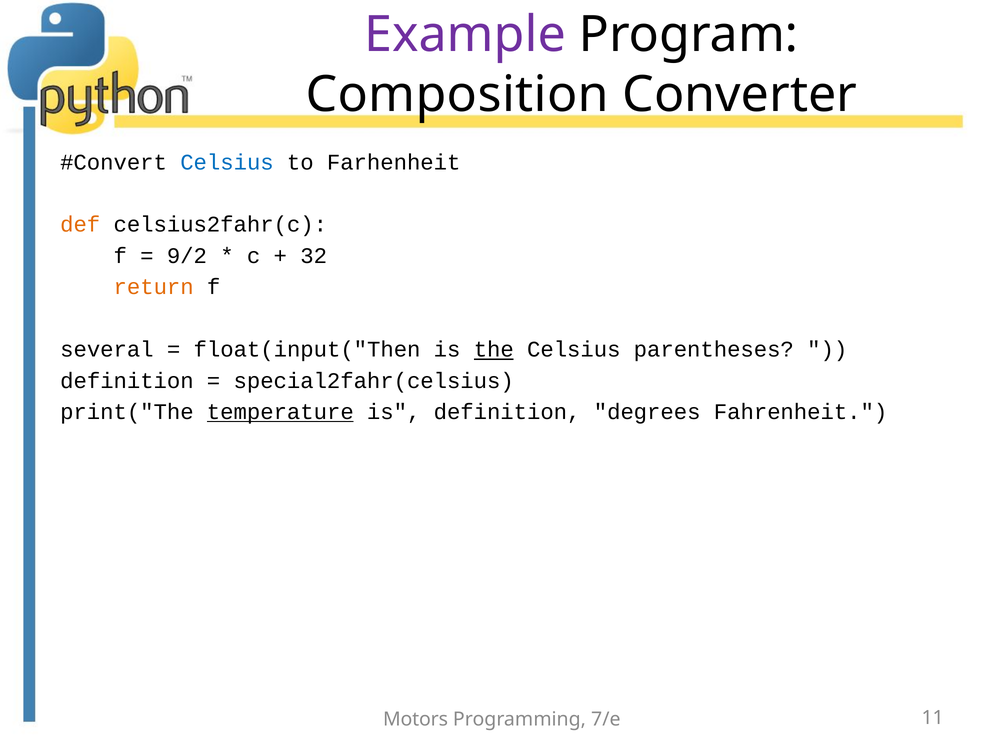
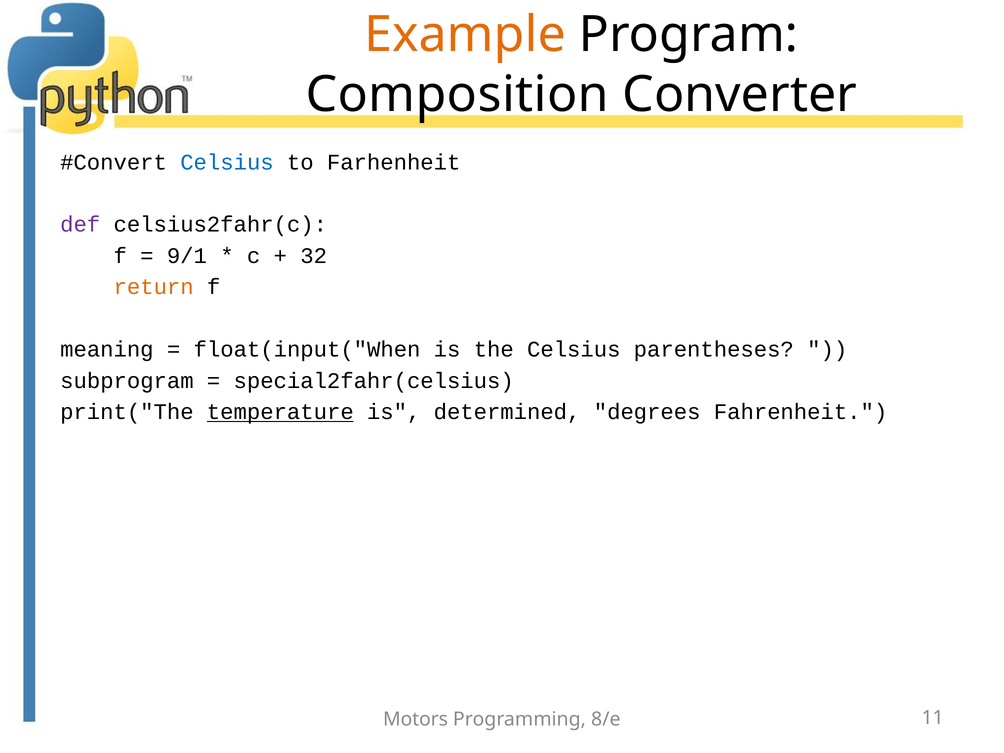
Example colour: purple -> orange
def colour: orange -> purple
9/2: 9/2 -> 9/1
several: several -> meaning
float(input("Then: float(input("Then -> float(input("When
the underline: present -> none
definition at (127, 381): definition -> subprogram
is definition: definition -> determined
7/e: 7/e -> 8/e
